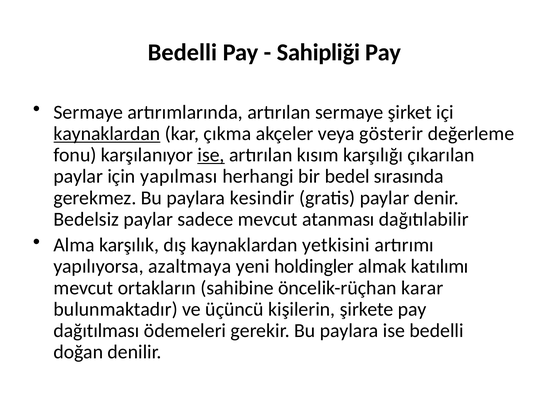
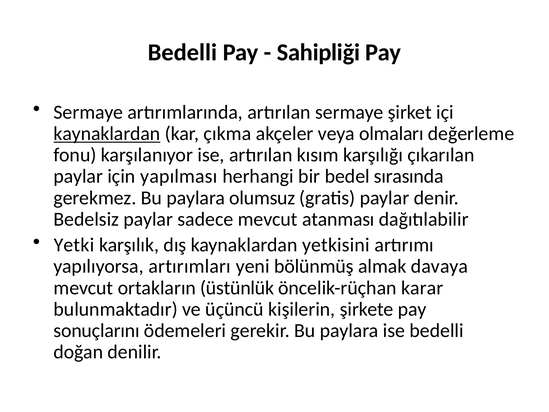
gösterir: gösterir -> olmaları
ise at (211, 155) underline: present -> none
kesindir: kesindir -> olumsuz
Alma: Alma -> Yetki
azaltmaya: azaltmaya -> artırımları
holdingler: holdingler -> bölünmüş
katılımı: katılımı -> davaya
sahibine: sahibine -> üstünlük
dağıtılması: dağıtılması -> sonuçlarını
